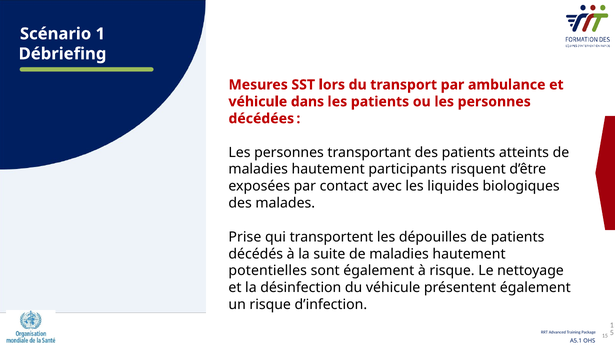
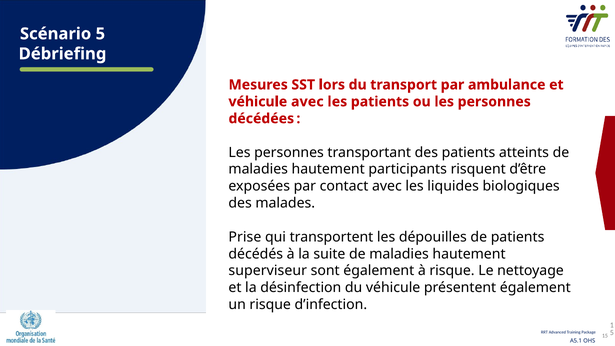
Scénario 1: 1 -> 5
véhicule dans: dans -> avec
potentielles: potentielles -> superviseur
